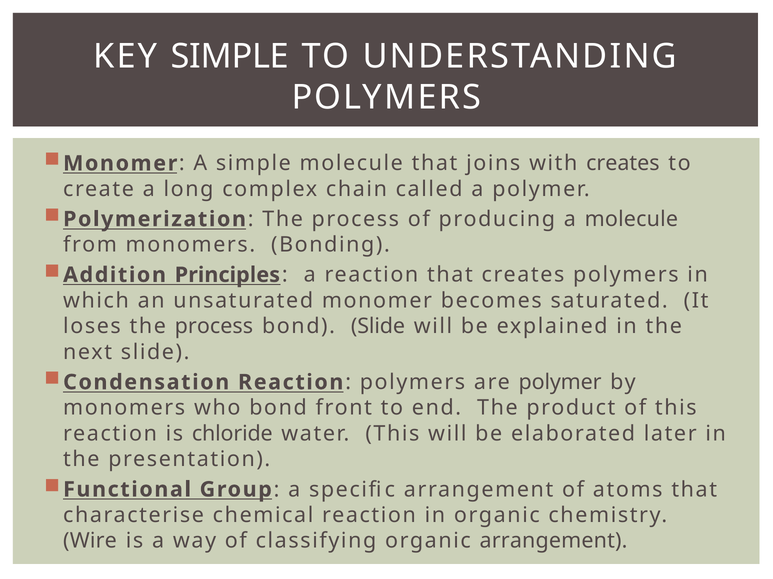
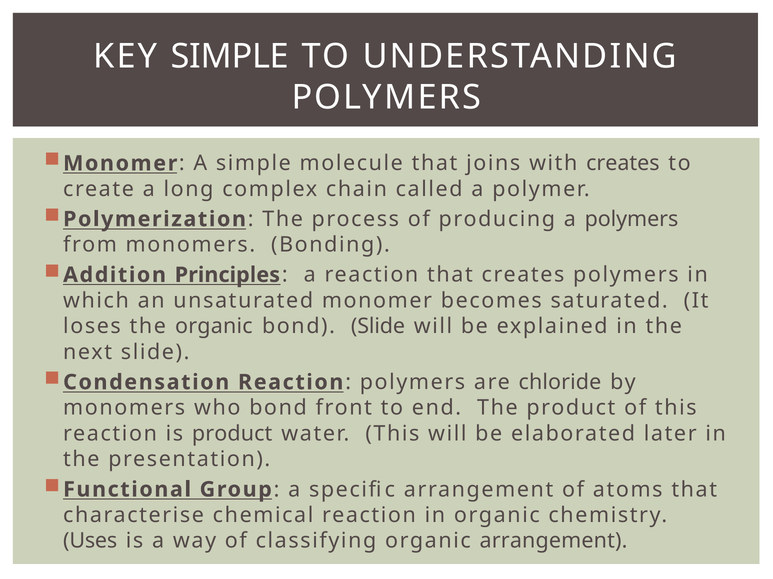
a molecule: molecule -> polymers
loses the process: process -> organic
are polymer: polymer -> chloride
is chloride: chloride -> product
Wire: Wire -> Uses
